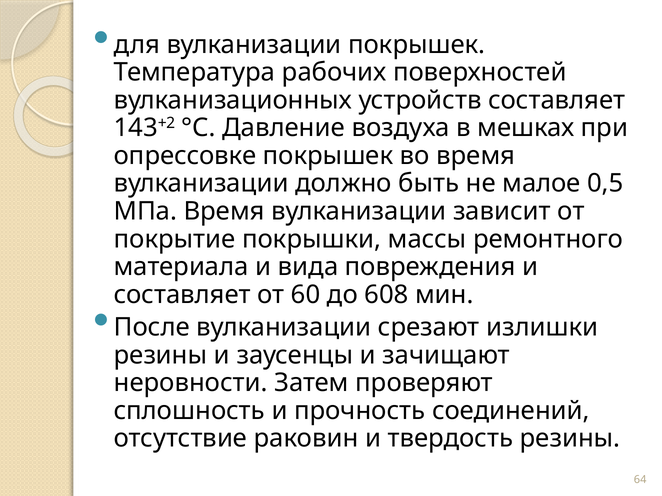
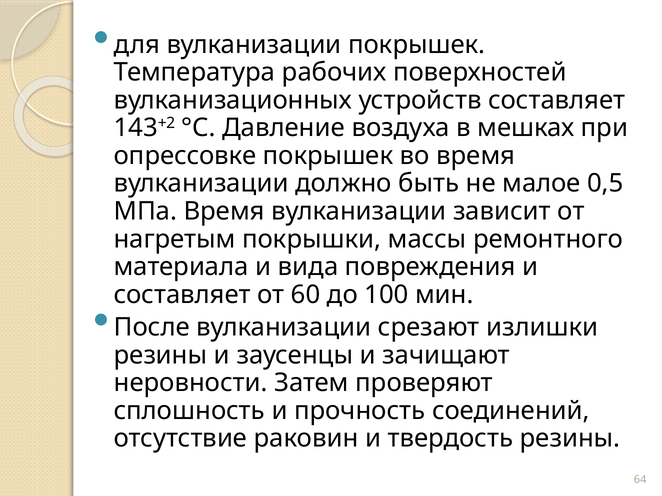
покрытие: покрытие -> нагретым
608: 608 -> 100
